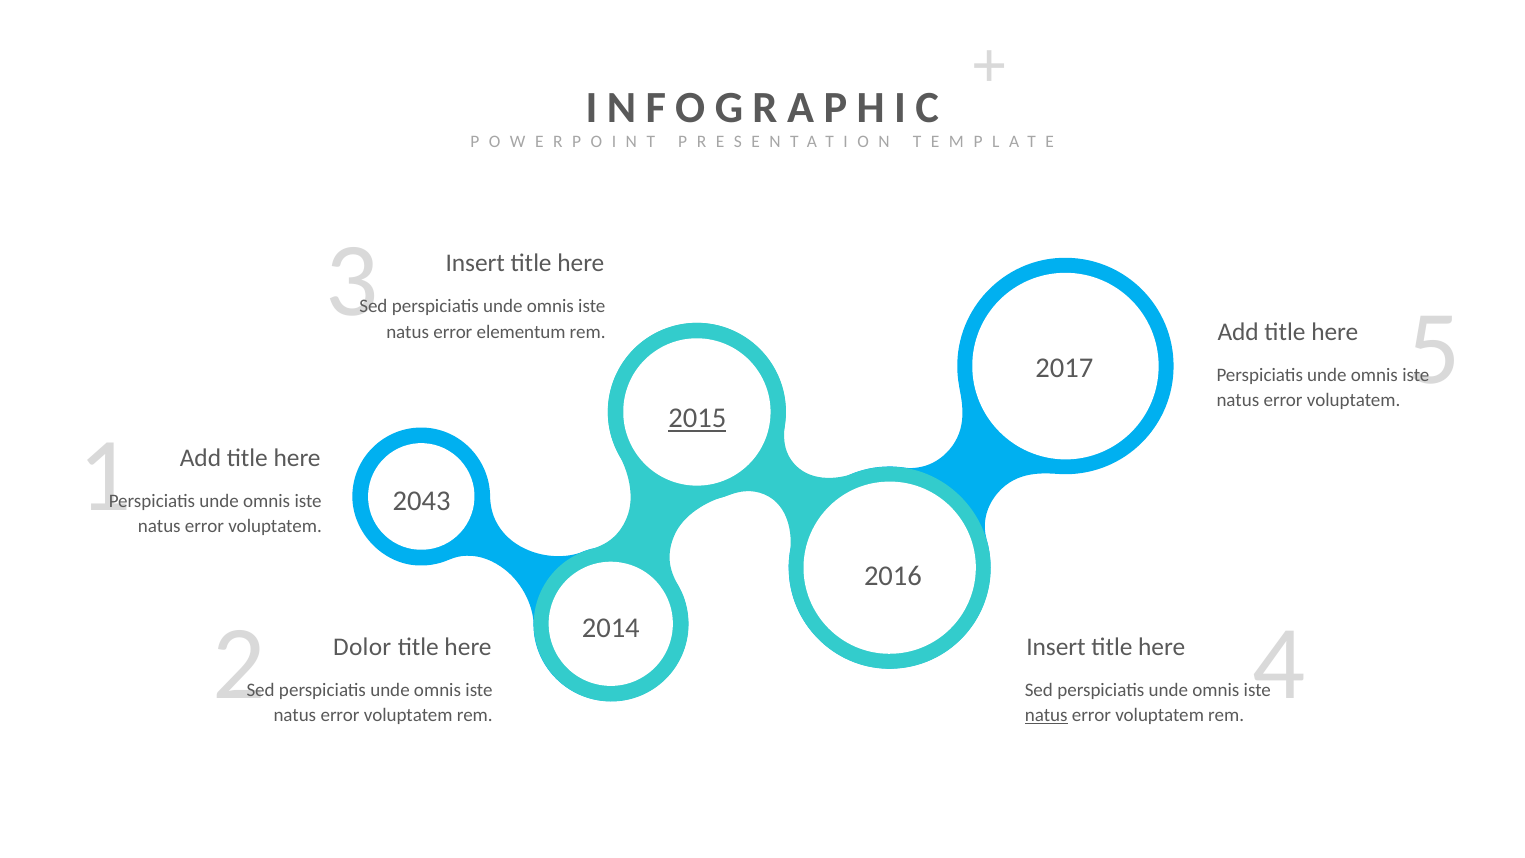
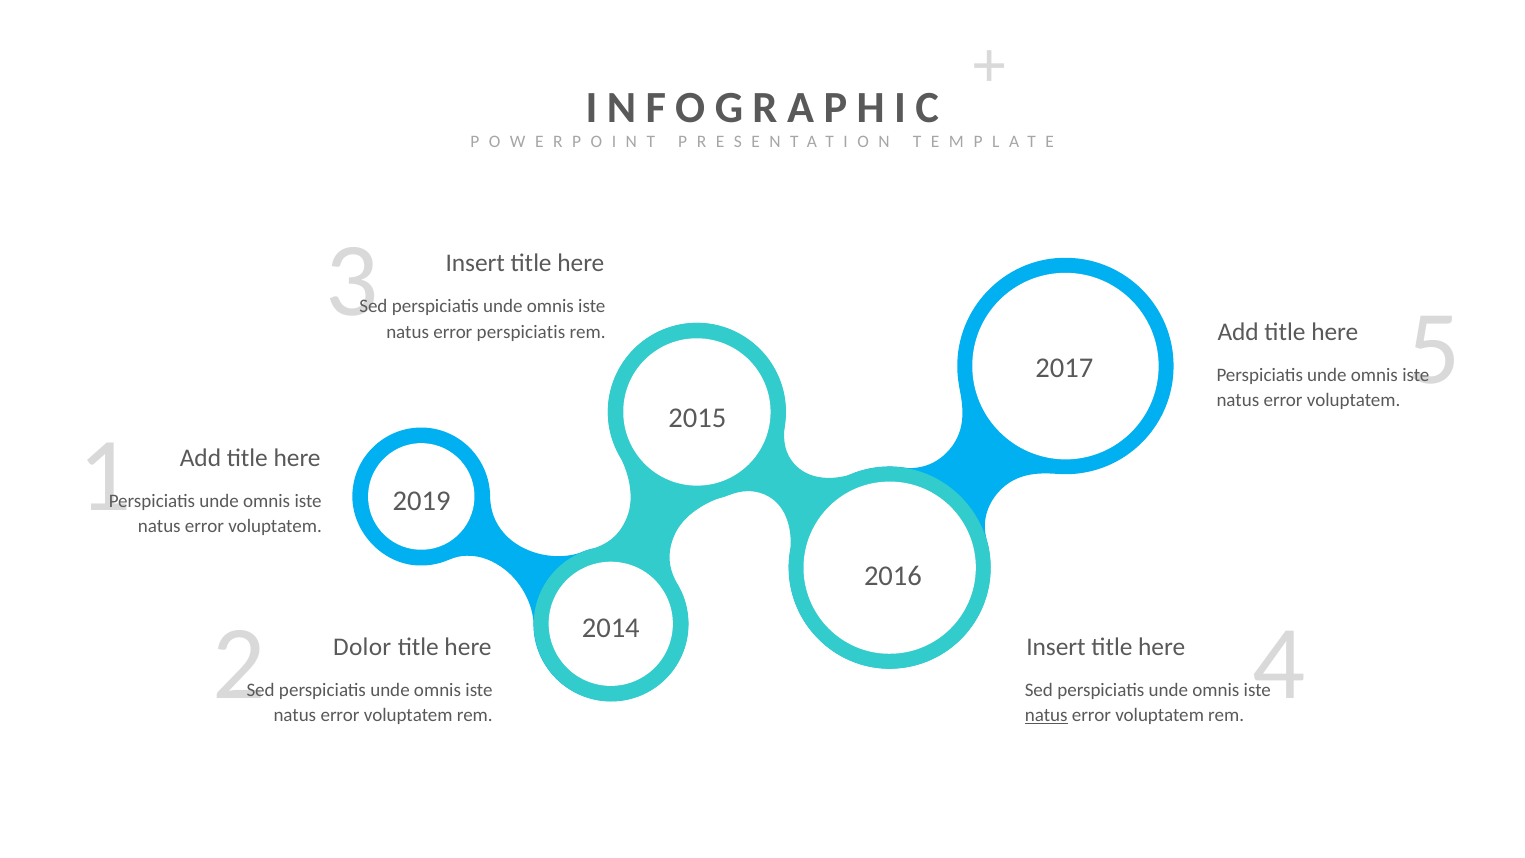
error elementum: elementum -> perspiciatis
2015 underline: present -> none
2043: 2043 -> 2019
